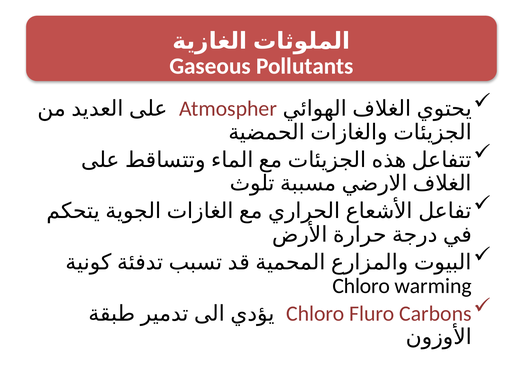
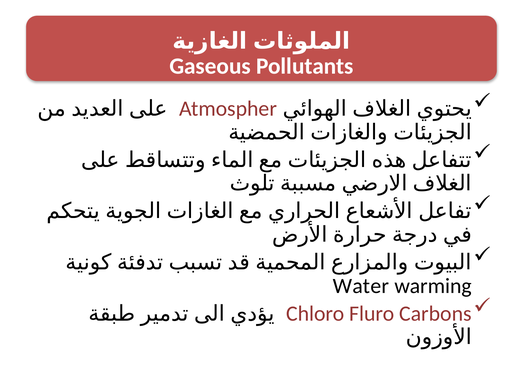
Chloro at (361, 286): Chloro -> Water
